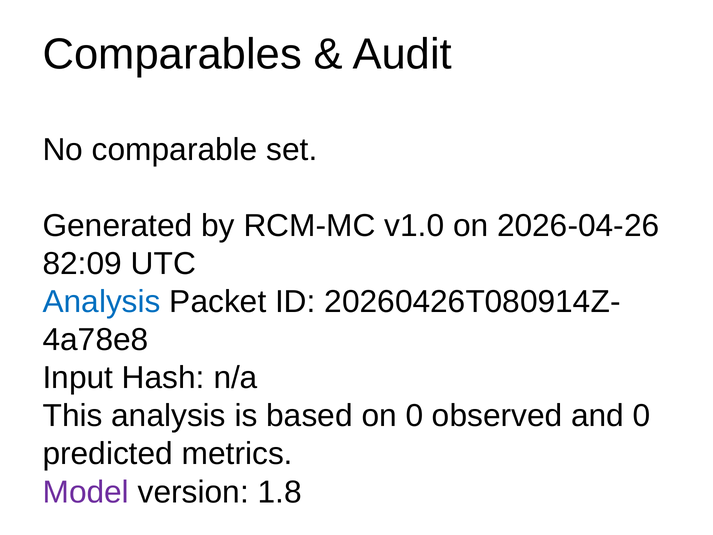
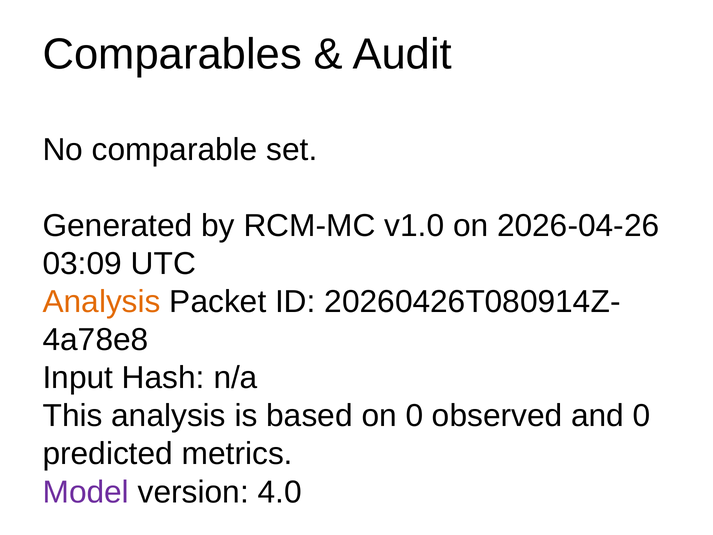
82:09: 82:09 -> 03:09
Analysis at (102, 302) colour: blue -> orange
1.8: 1.8 -> 4.0
